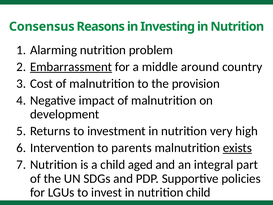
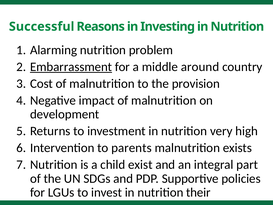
Consensus: Consensus -> Successful
exists underline: present -> none
aged: aged -> exist
nutrition child: child -> their
